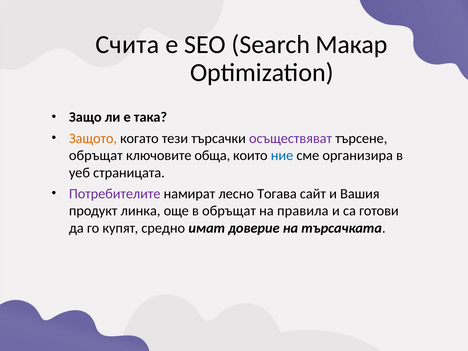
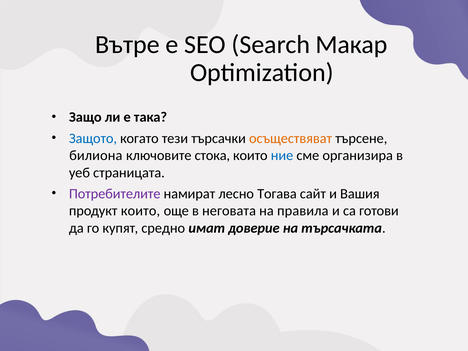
Счита: Счита -> Вътре
Защото colour: orange -> blue
осъществяват colour: purple -> orange
обръщат at (96, 155): обръщат -> билиона
обща: обща -> стока
продукт линка: линка -> които
в обръщат: обръщат -> неговата
